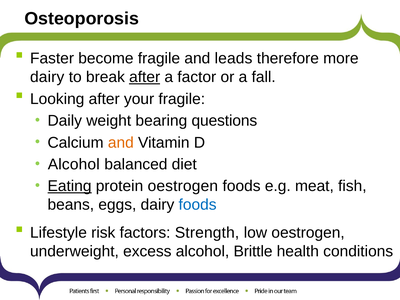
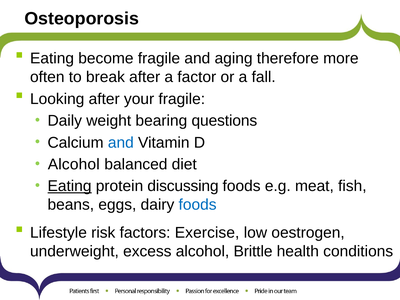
Faster at (52, 58): Faster -> Eating
leads: leads -> aging
dairy at (47, 77): dairy -> often
after at (145, 77) underline: present -> none
and at (121, 143) colour: orange -> blue
protein oestrogen: oestrogen -> discussing
Strength: Strength -> Exercise
